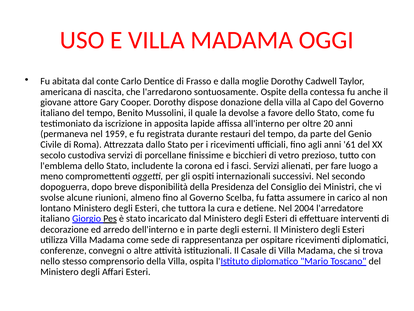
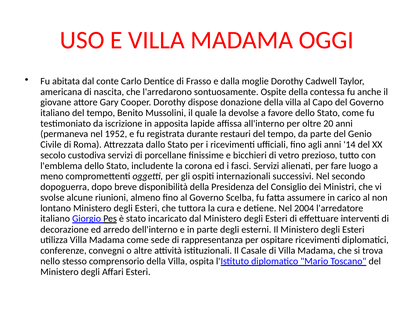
1959: 1959 -> 1952
61: 61 -> 14
